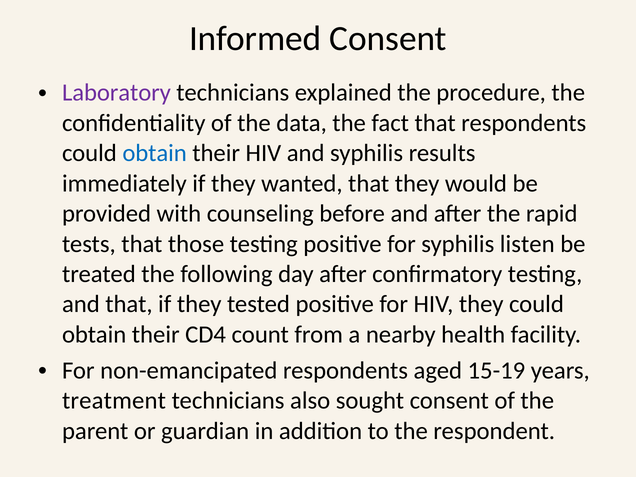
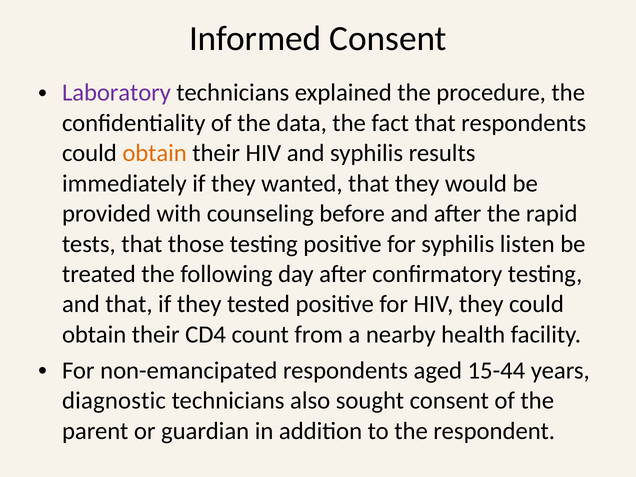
obtain at (155, 153) colour: blue -> orange
15-19: 15-19 -> 15-44
treatment: treatment -> diagnostic
